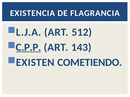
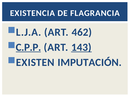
512: 512 -> 462
143 underline: none -> present
COMETIENDO: COMETIENDO -> IMPUTACIÓN
